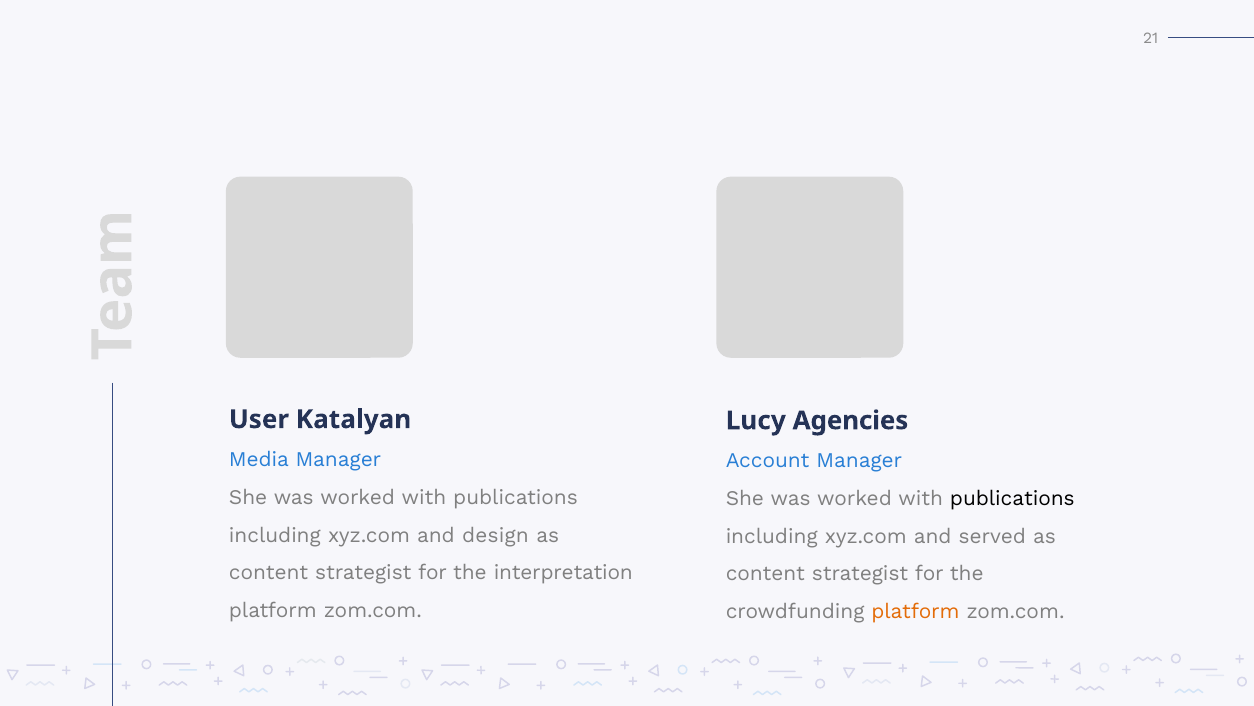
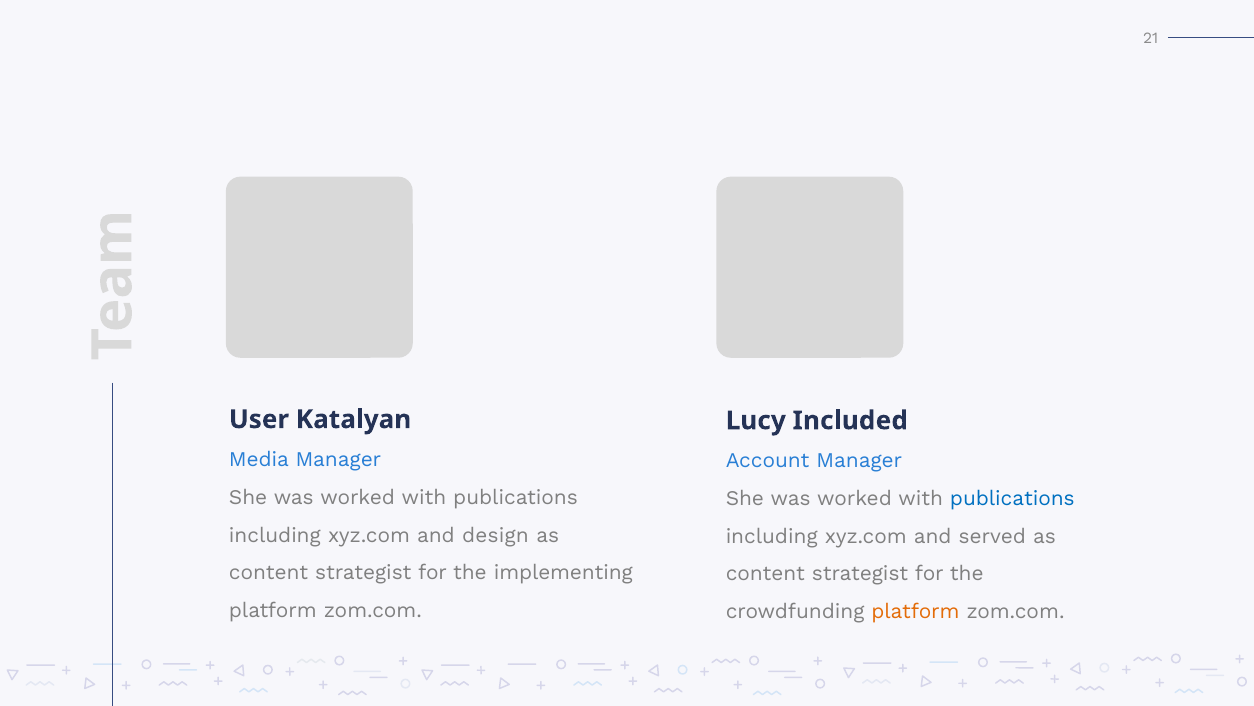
Agencies: Agencies -> Included
publications at (1012, 498) colour: black -> blue
interpretation: interpretation -> implementing
